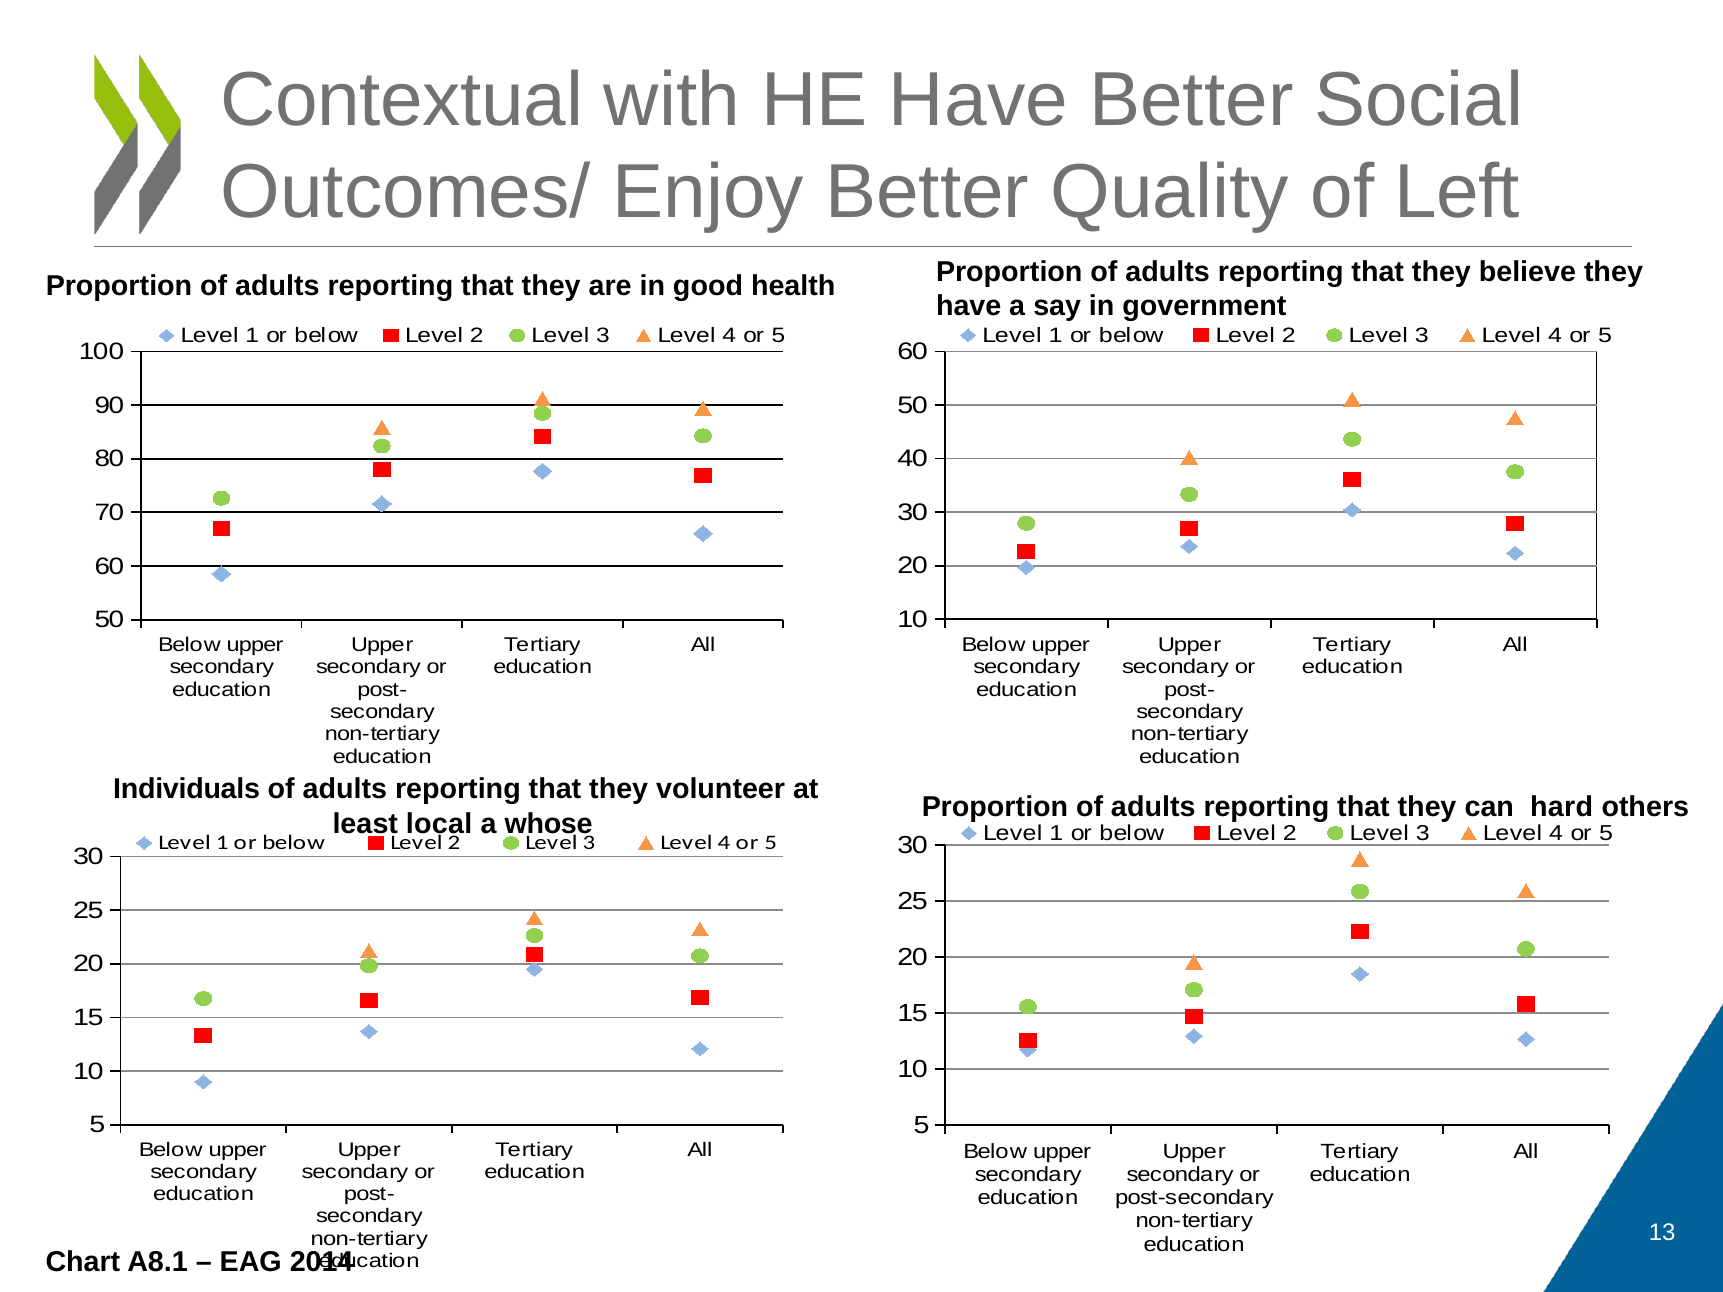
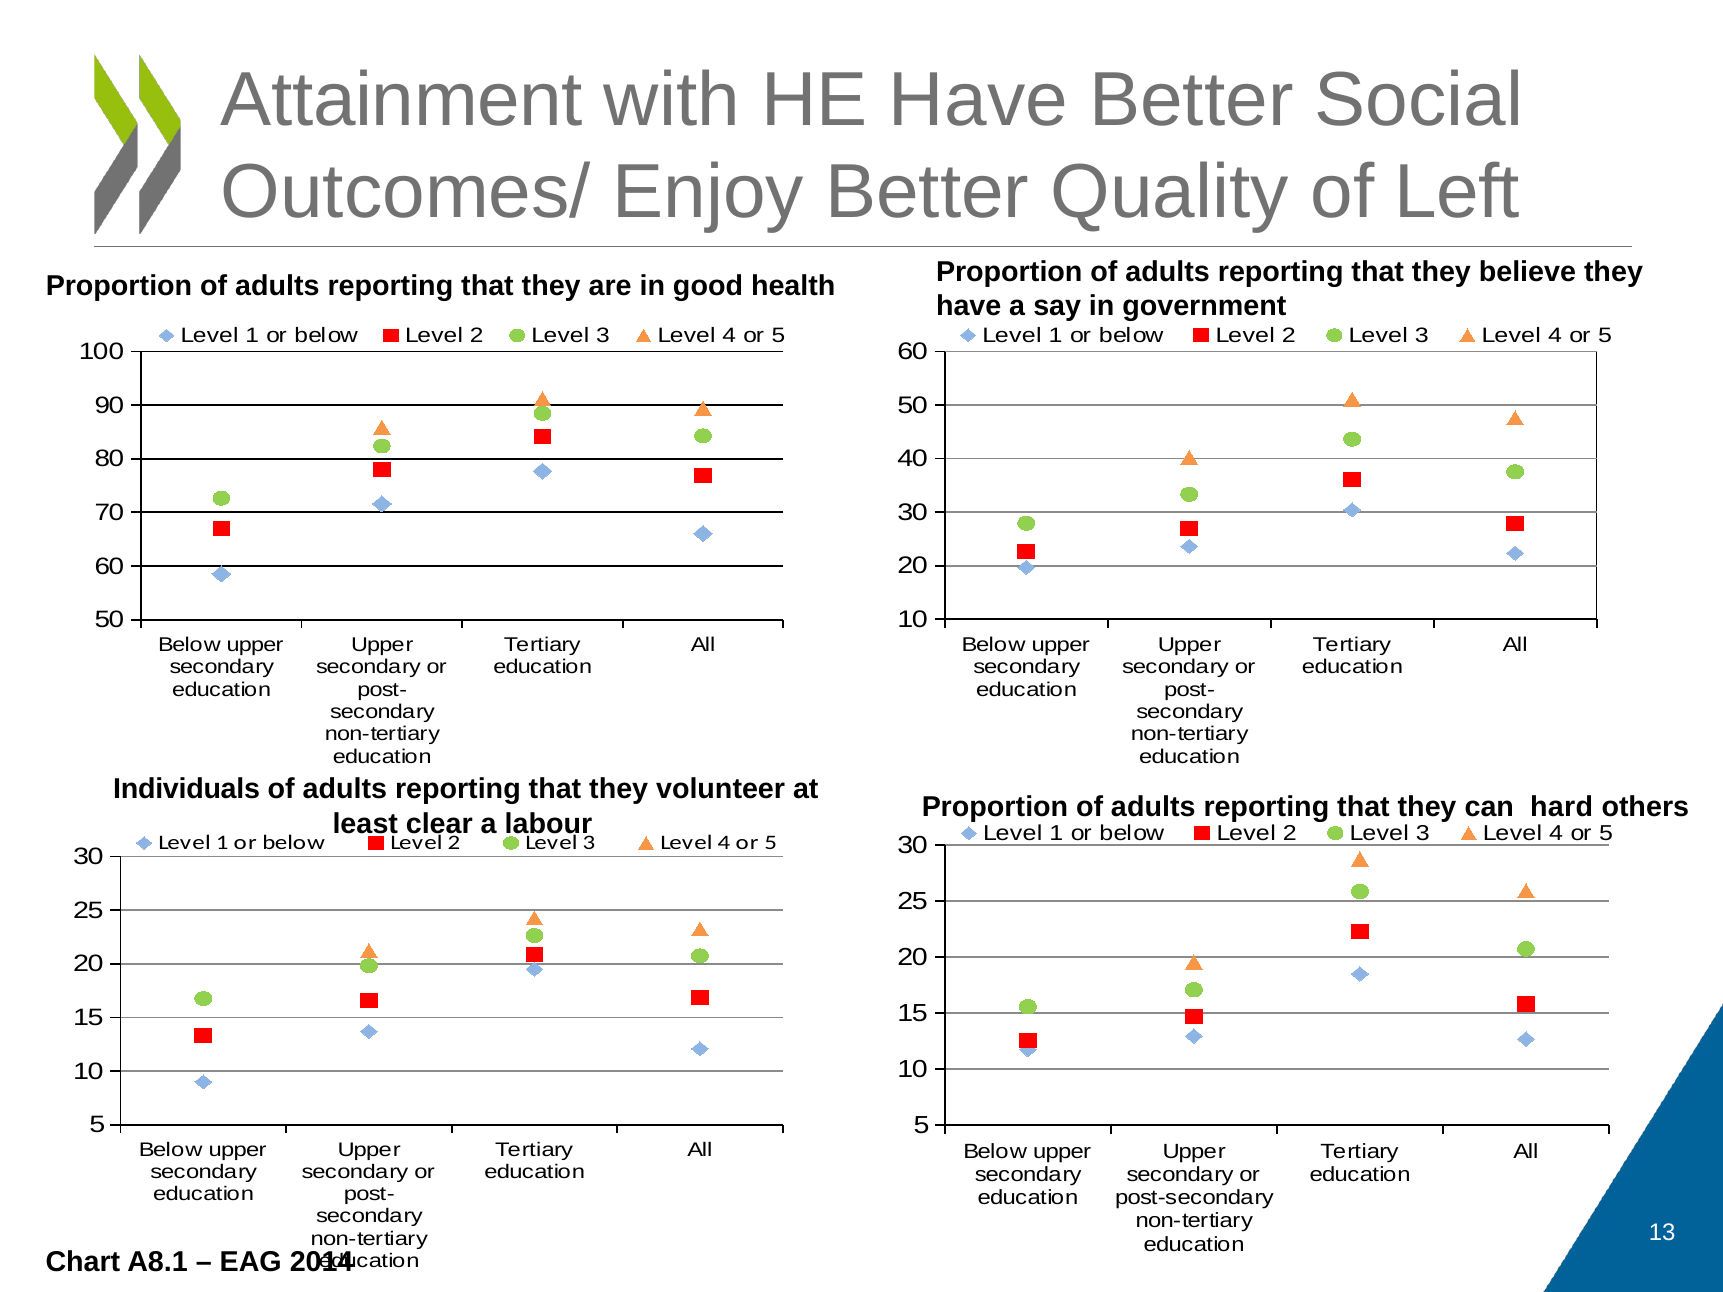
Contextual: Contextual -> Attainment
local: local -> clear
whose: whose -> labour
